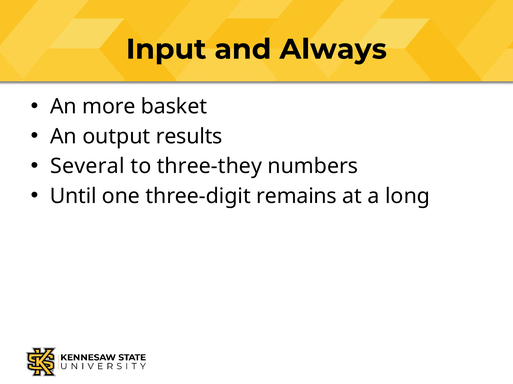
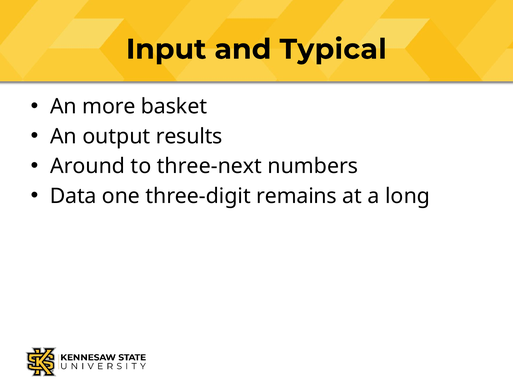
Always: Always -> Typical
Several: Several -> Around
three-they: three-they -> three-next
Until: Until -> Data
